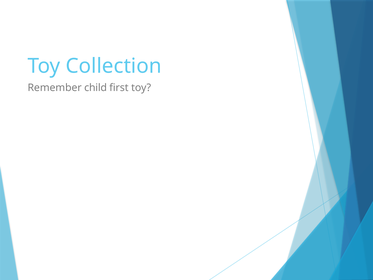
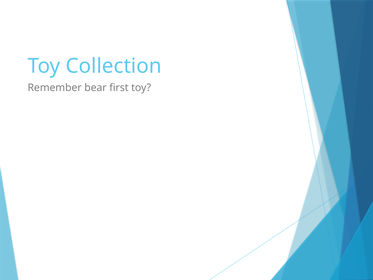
child: child -> bear
